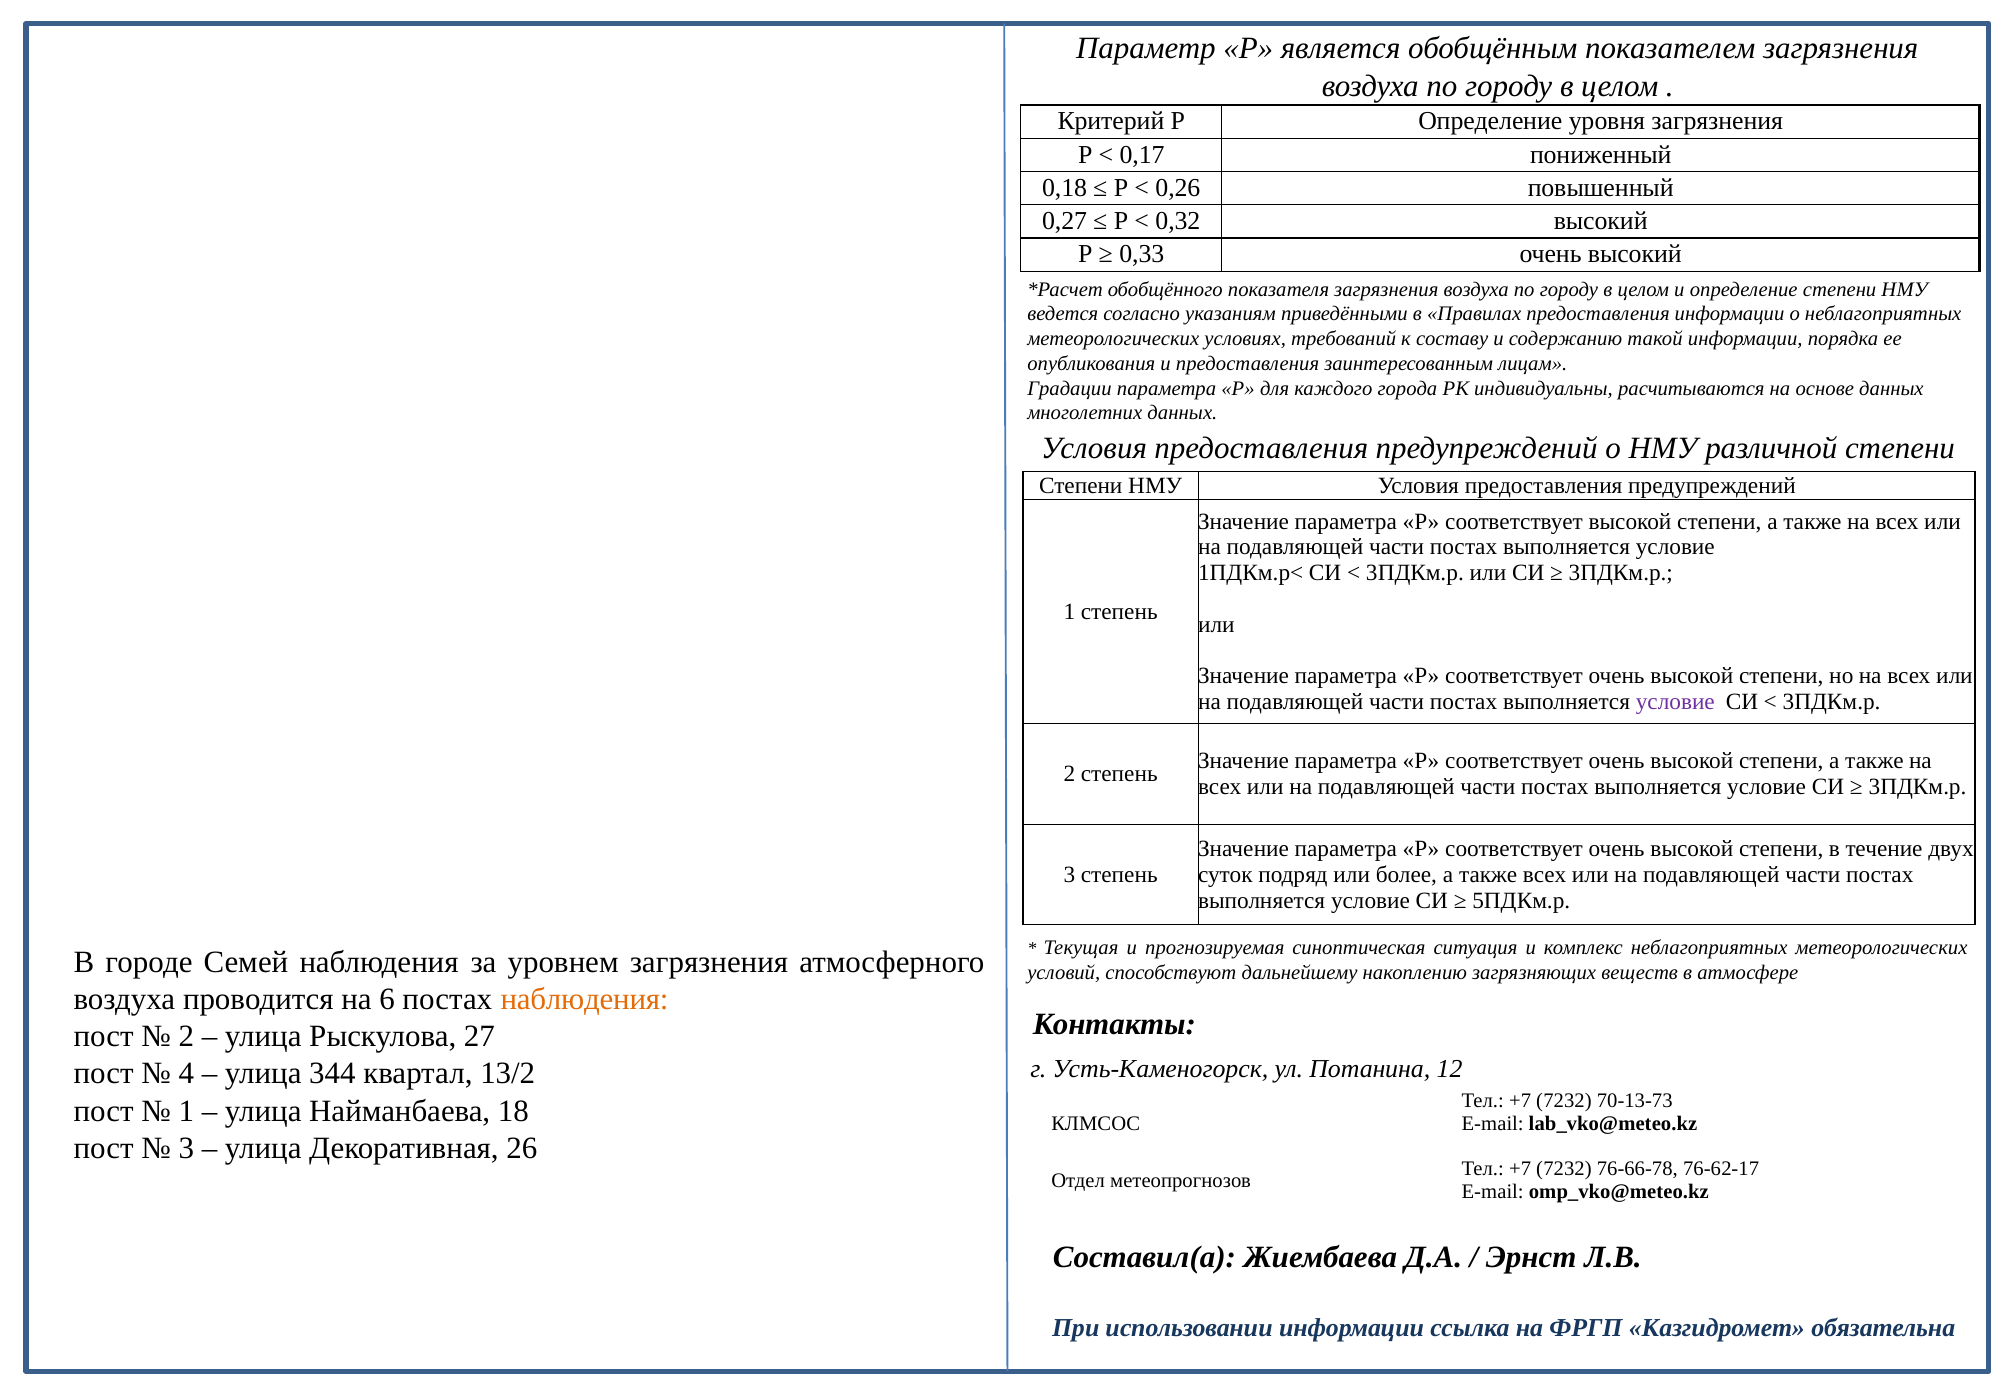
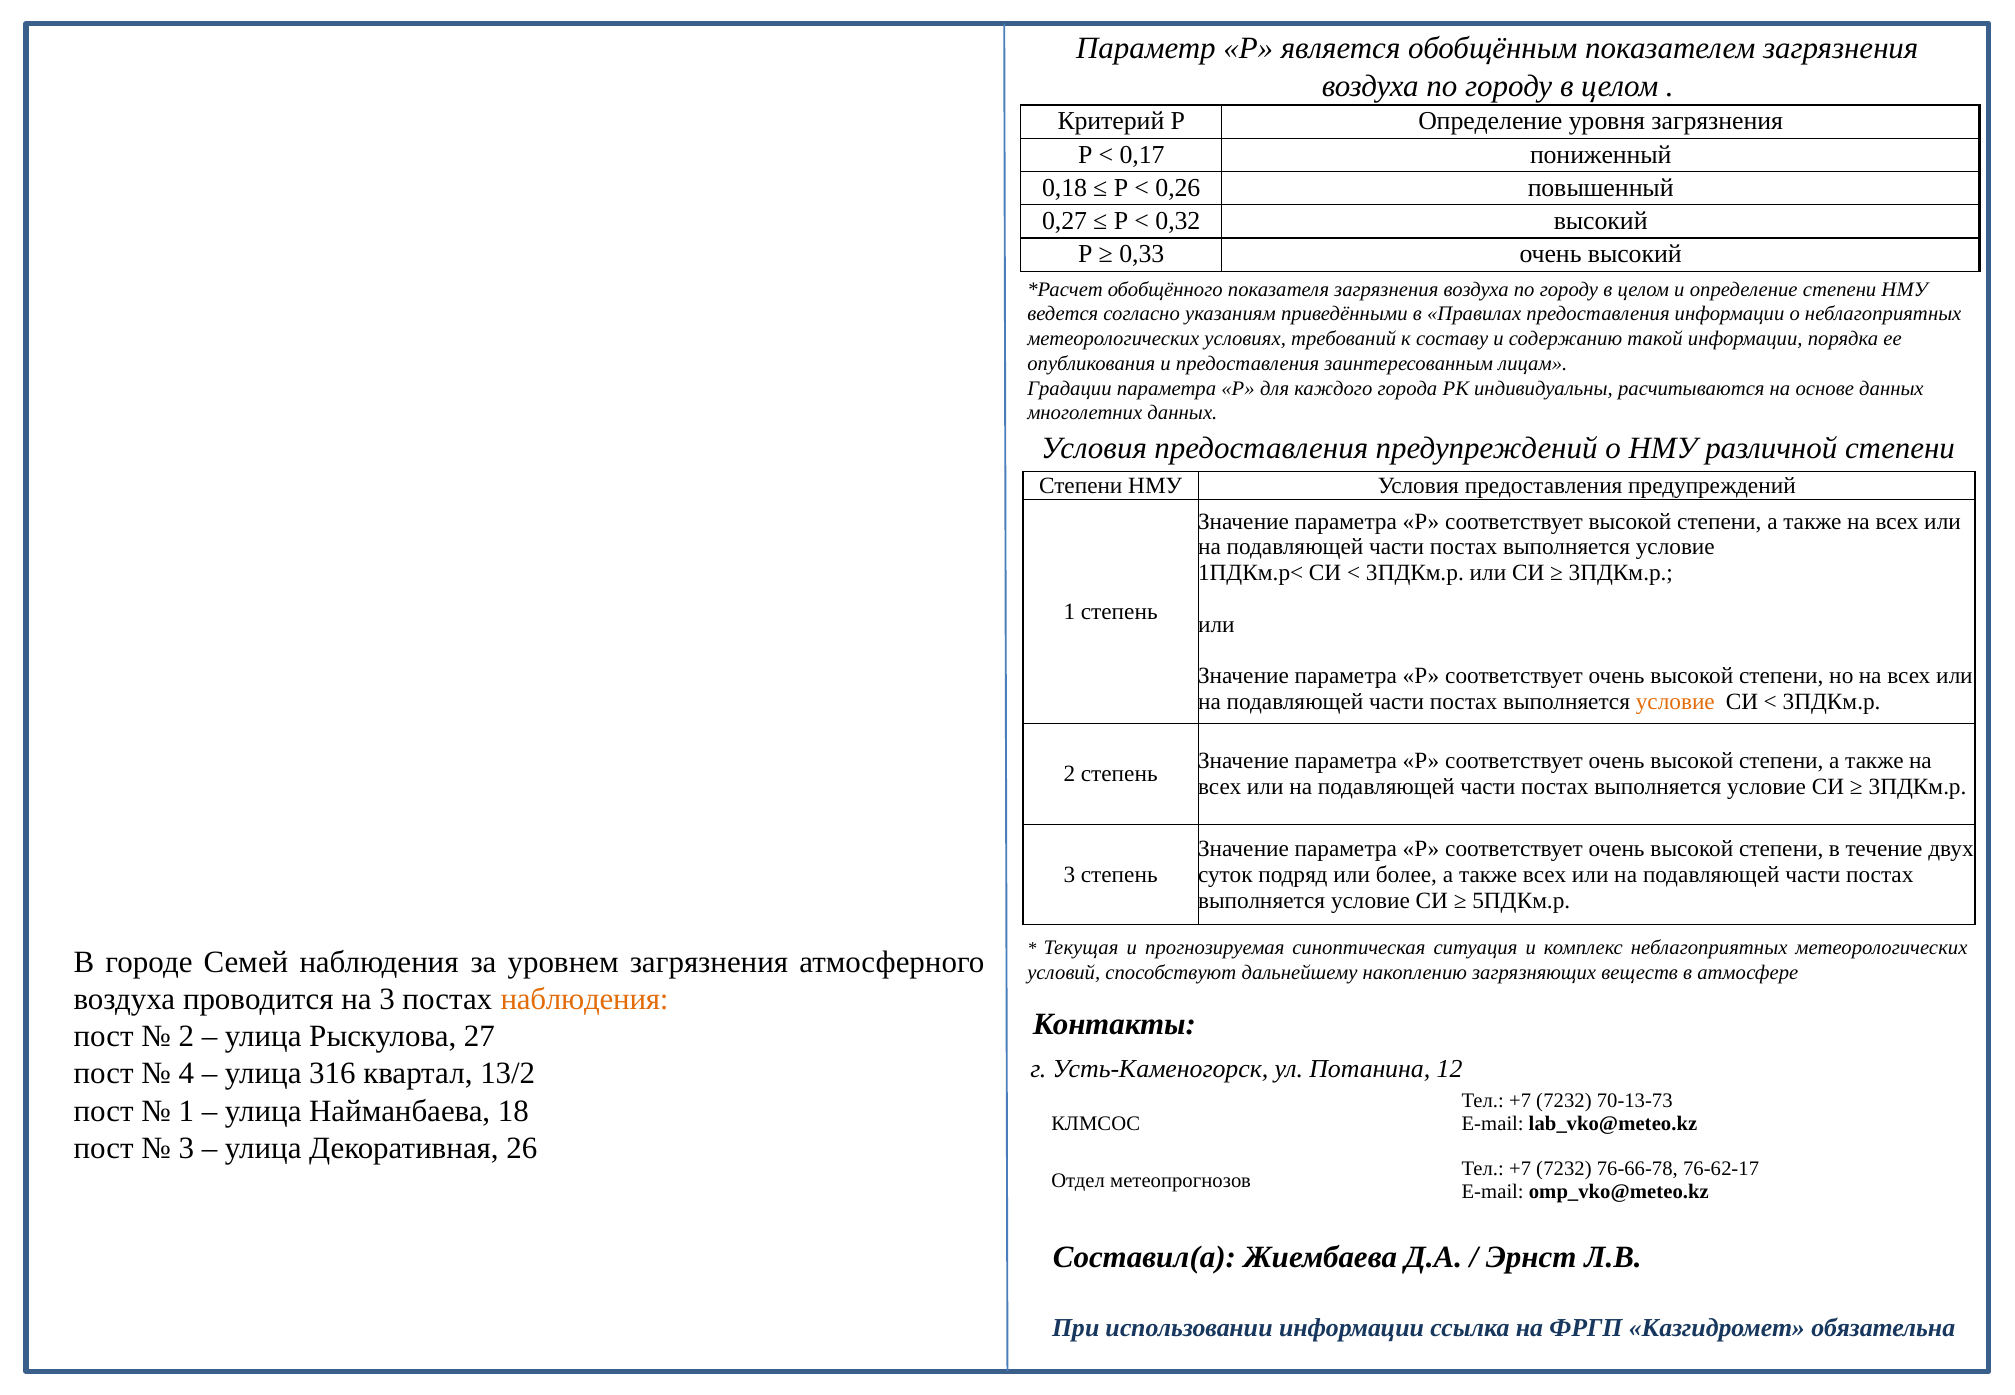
условие at (1675, 702) colour: purple -> orange
на 6: 6 -> 3
344: 344 -> 316
